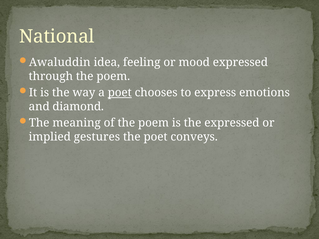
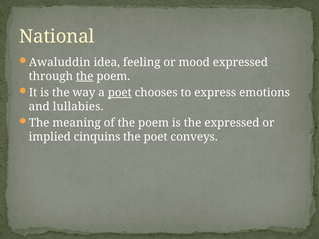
the at (85, 76) underline: none -> present
diamond: diamond -> lullabies
gestures: gestures -> cinquins
